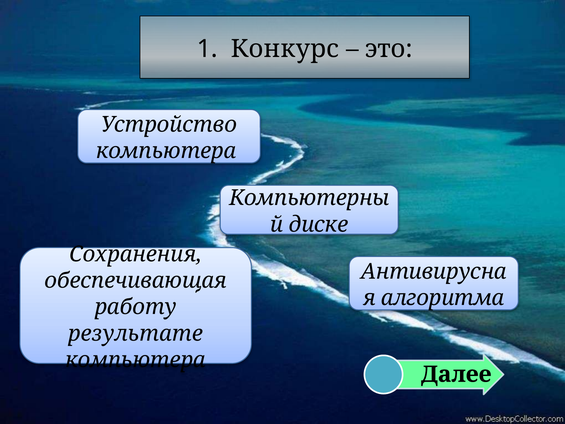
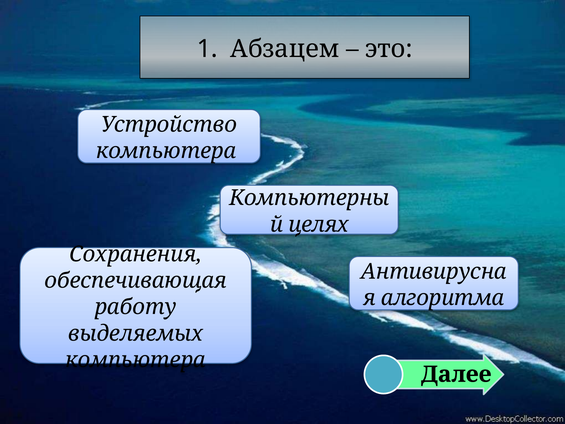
Конкурс: Конкурс -> Абзацем
диске: диске -> целях
результате: результате -> выделяемых
